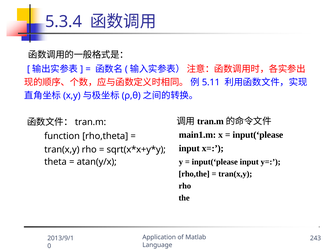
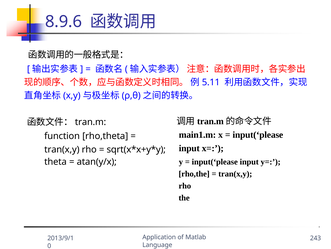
5.3.4: 5.3.4 -> 8.9.6
